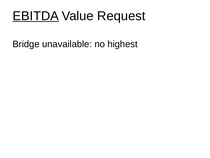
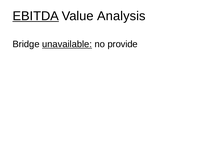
Request: Request -> Analysis
unavailable underline: none -> present
highest: highest -> provide
